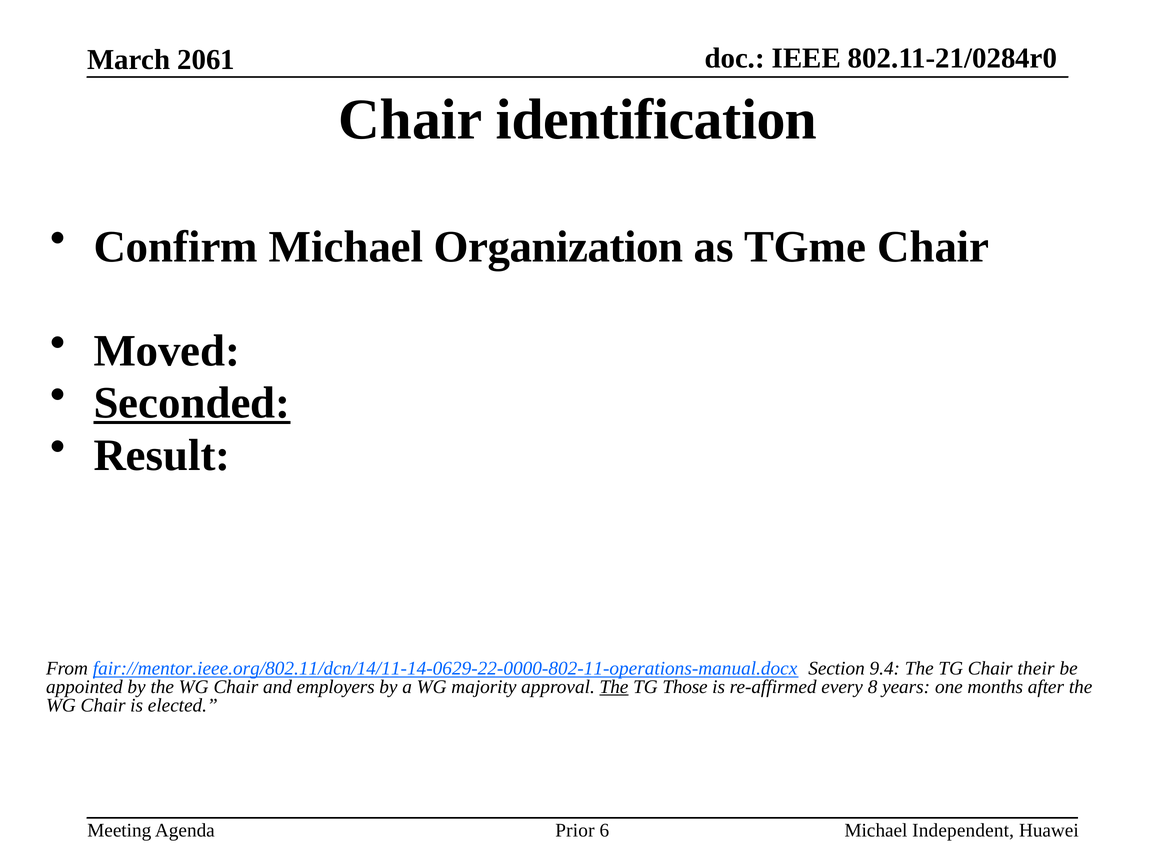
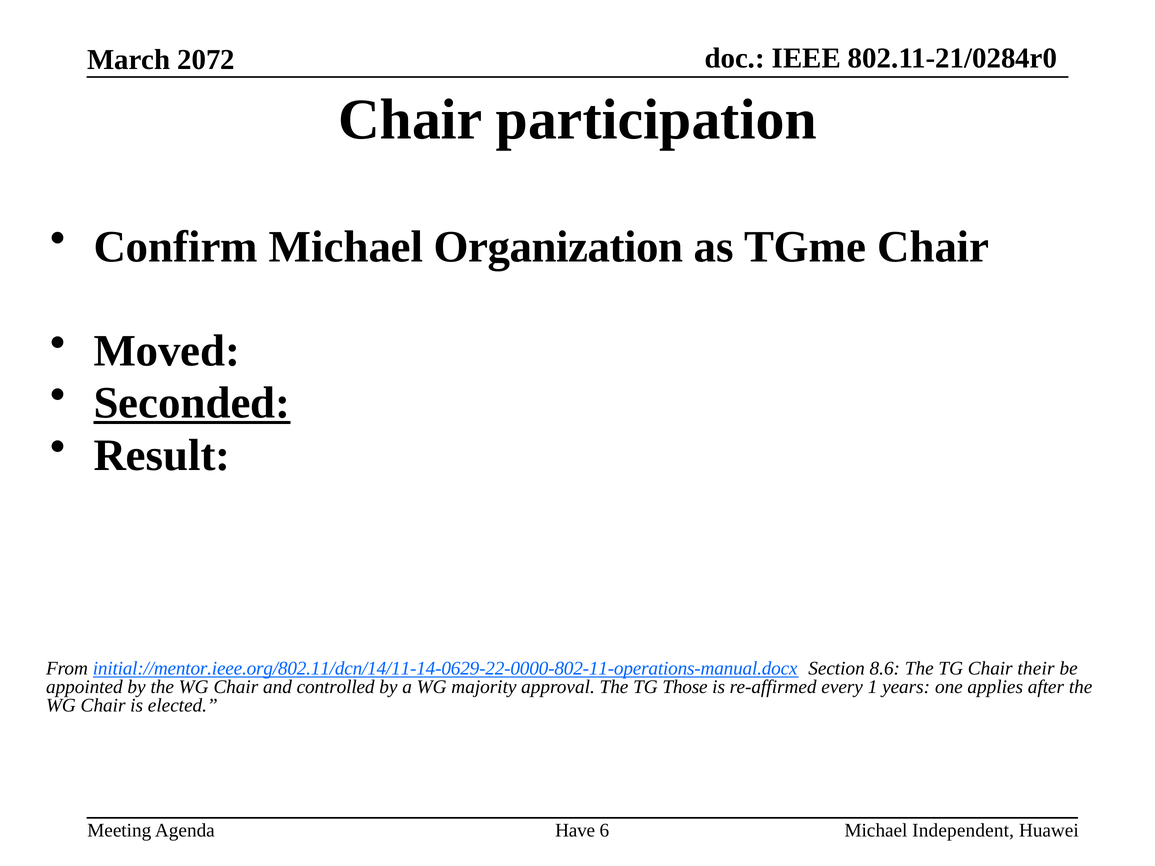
2061: 2061 -> 2072
identification: identification -> participation
fair://mentor.ieee.org/802.11/dcn/14/11-14-0629-22-0000-802-11-operations-manual.docx: fair://mentor.ieee.org/802.11/dcn/14/11-14-0629-22-0000-802-11-operations-manual.docx -> initial://mentor.ieee.org/802.11/dcn/14/11-14-0629-22-0000-802-11-operations-manual.docx
9.4: 9.4 -> 8.6
employers: employers -> controlled
The at (614, 687) underline: present -> none
8: 8 -> 1
months: months -> applies
Prior: Prior -> Have
